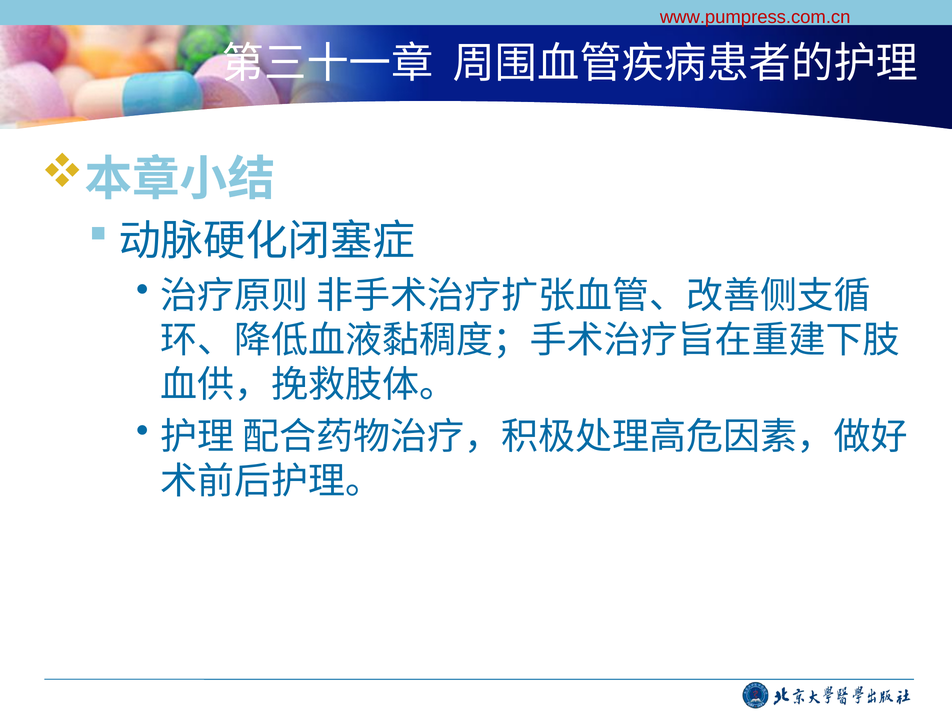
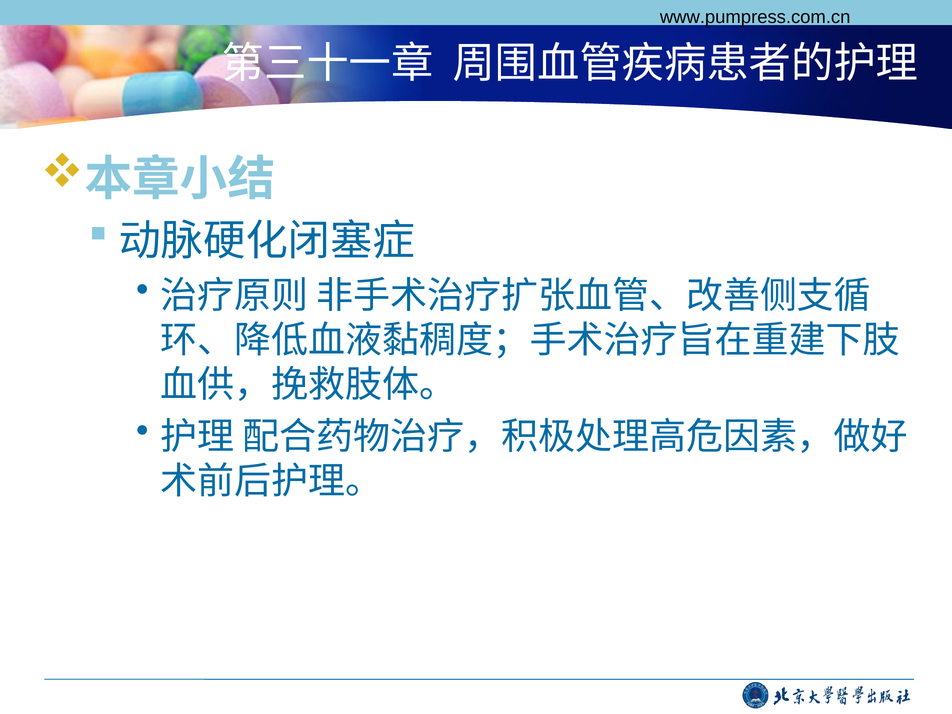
www.pumpress.com.cn colour: red -> black
